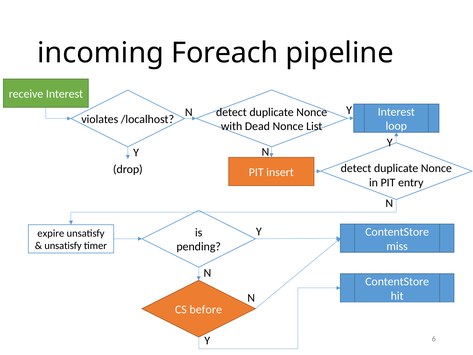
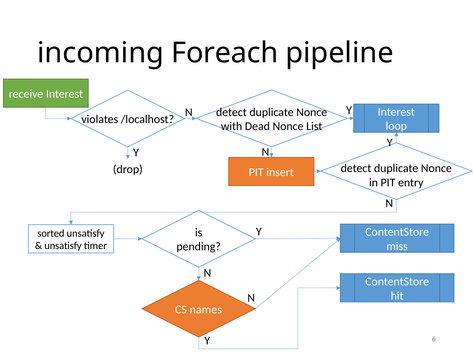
expire: expire -> sorted
before: before -> names
